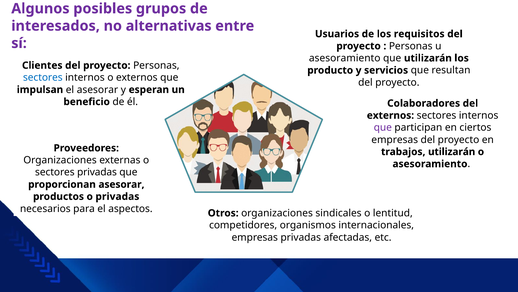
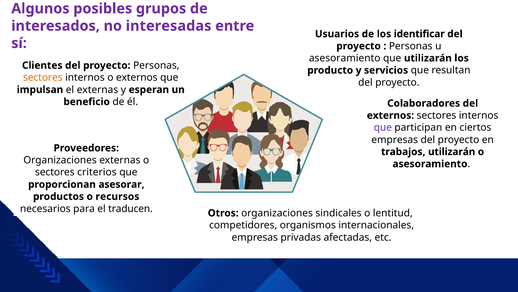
alternativas: alternativas -> interesadas
requisitos: requisitos -> identificar
sectores at (43, 77) colour: blue -> orange
el asesorar: asesorar -> externas
sectores privadas: privadas -> criterios
o privadas: privadas -> recursos
aspectos: aspectos -> traducen
